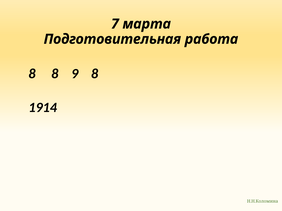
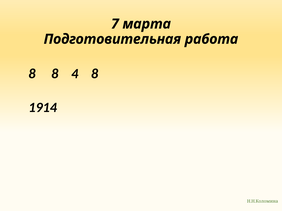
9: 9 -> 4
